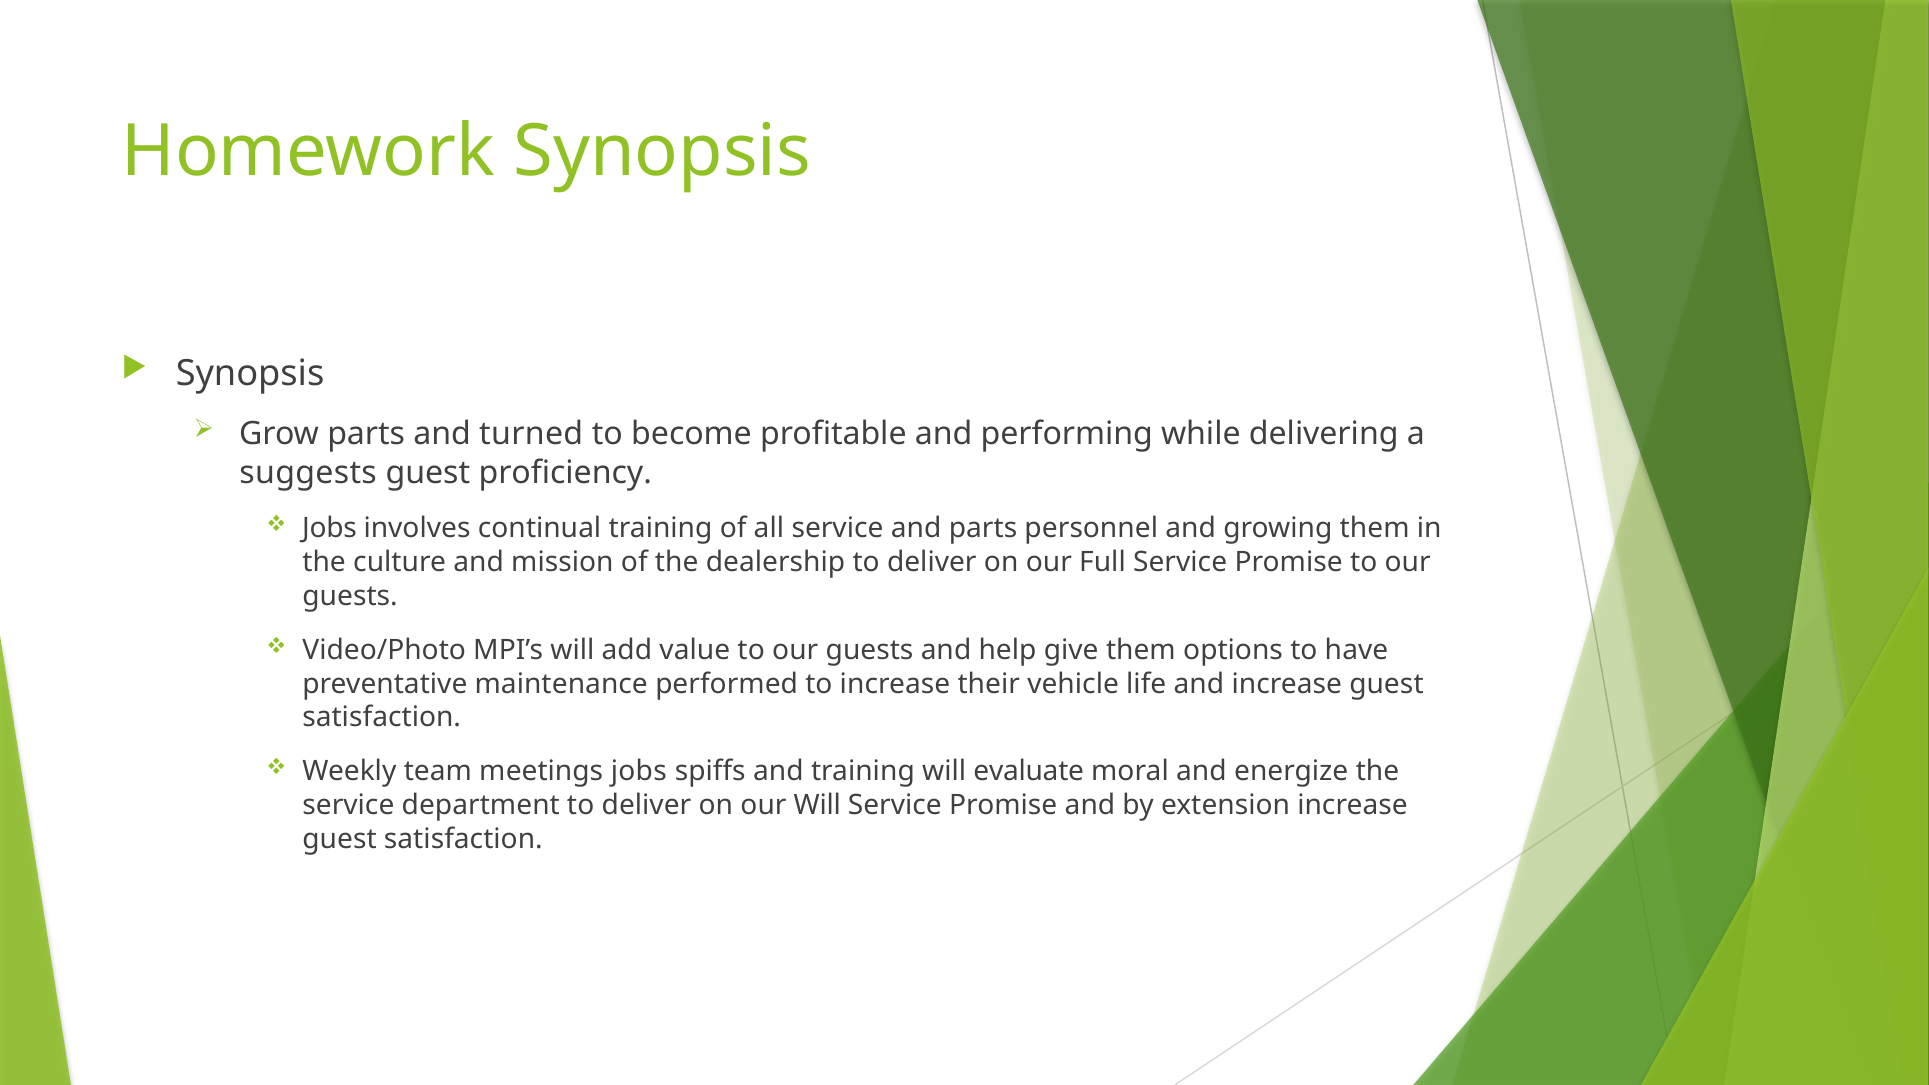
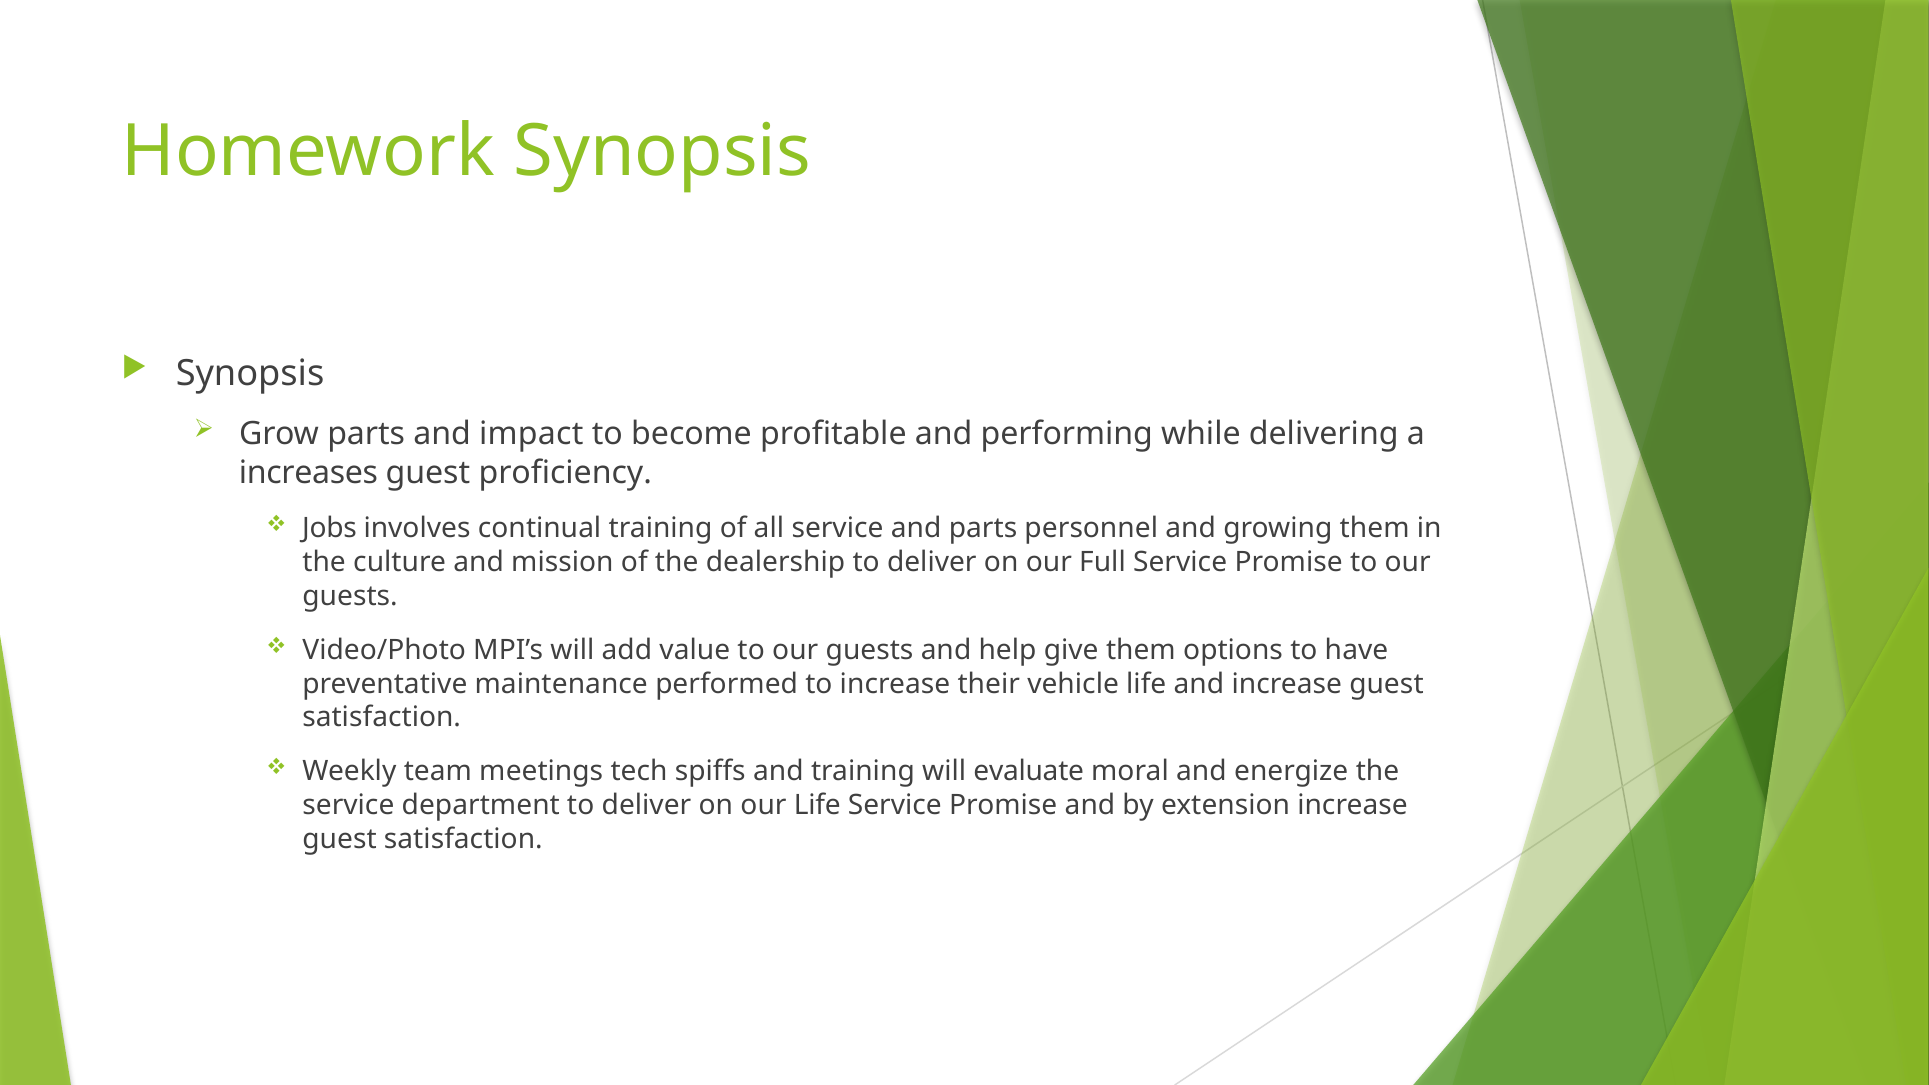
turned: turned -> impact
suggests: suggests -> increases
meetings jobs: jobs -> tech
our Will: Will -> Life
